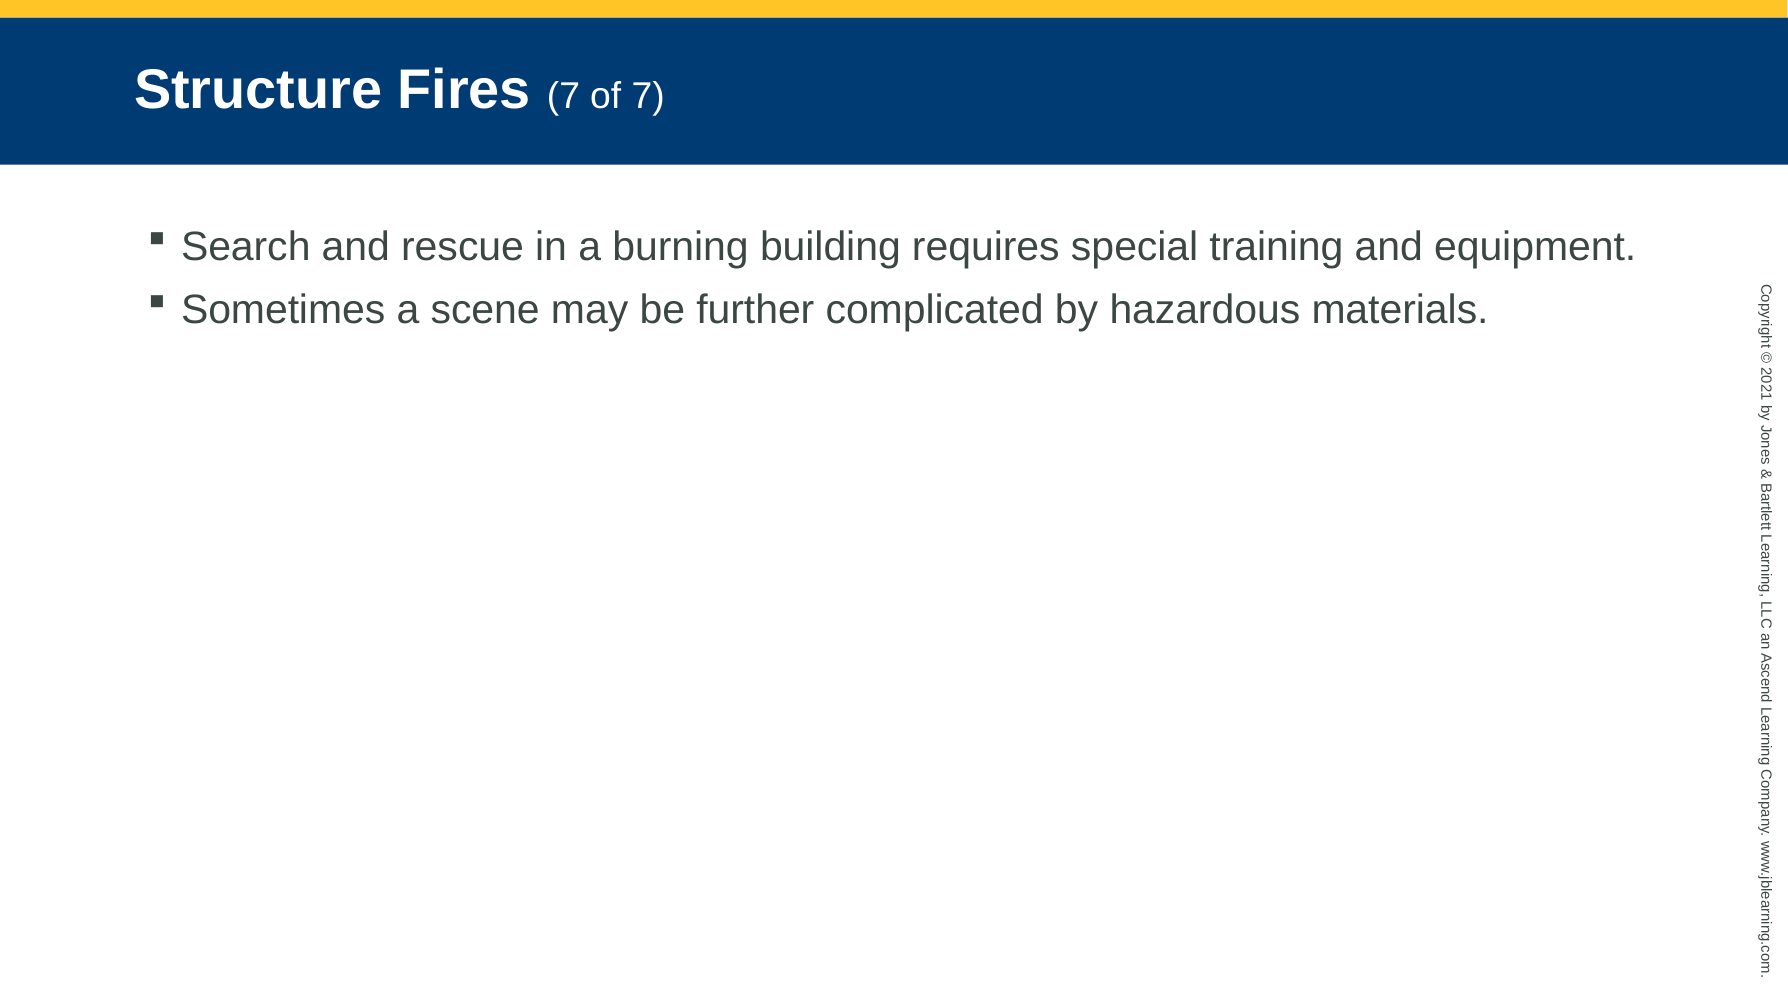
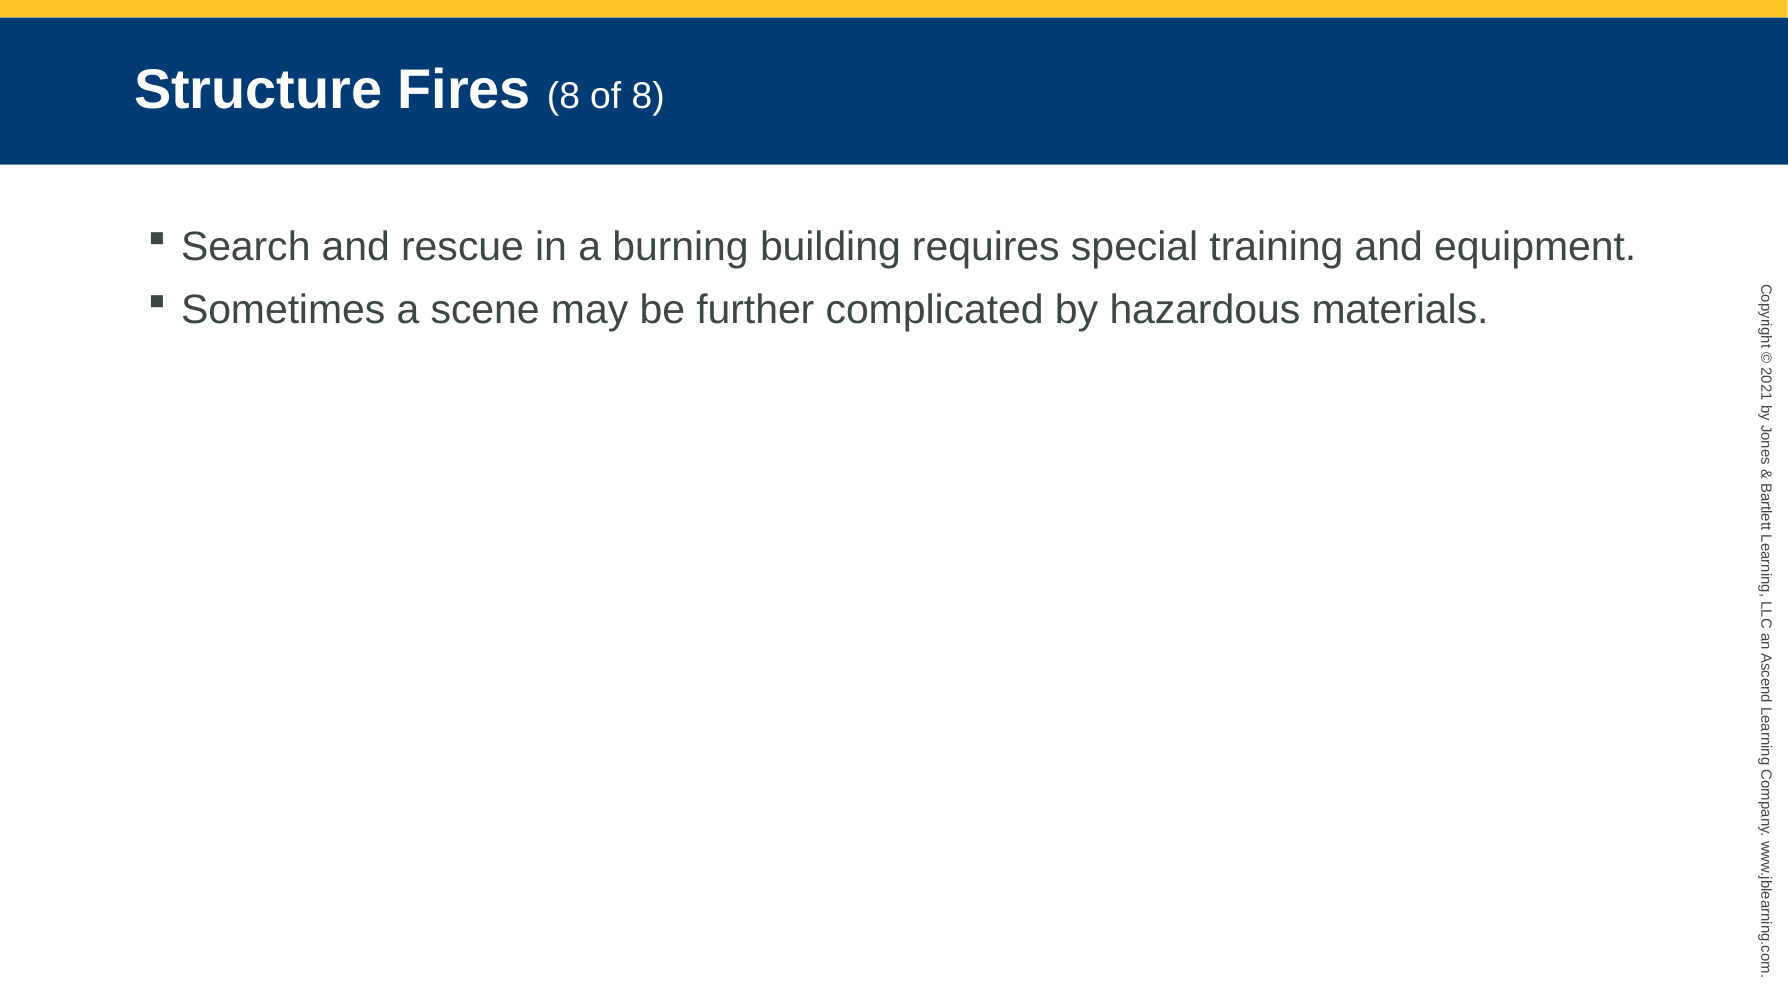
Fires 7: 7 -> 8
of 7: 7 -> 8
